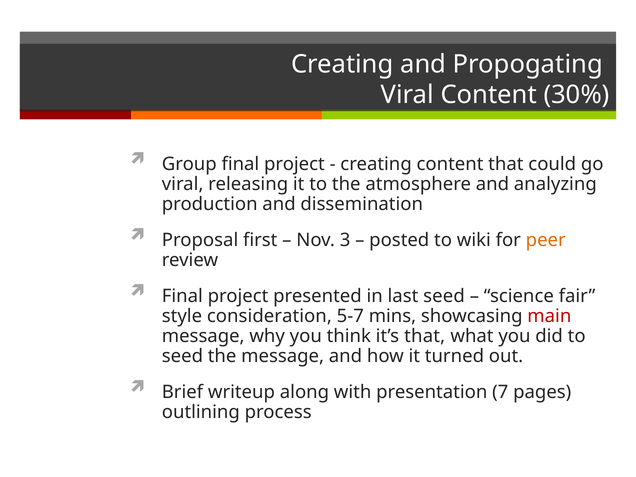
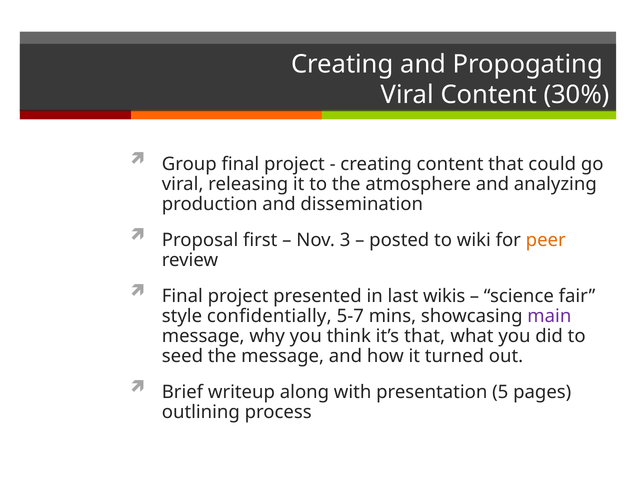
last seed: seed -> wikis
consideration: consideration -> confidentially
main colour: red -> purple
7: 7 -> 5
